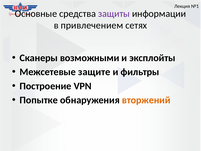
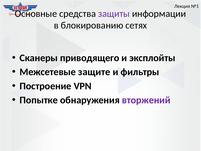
привлечением: привлечением -> блокированию
возможными: возможными -> приводящего
вторжений colour: orange -> purple
